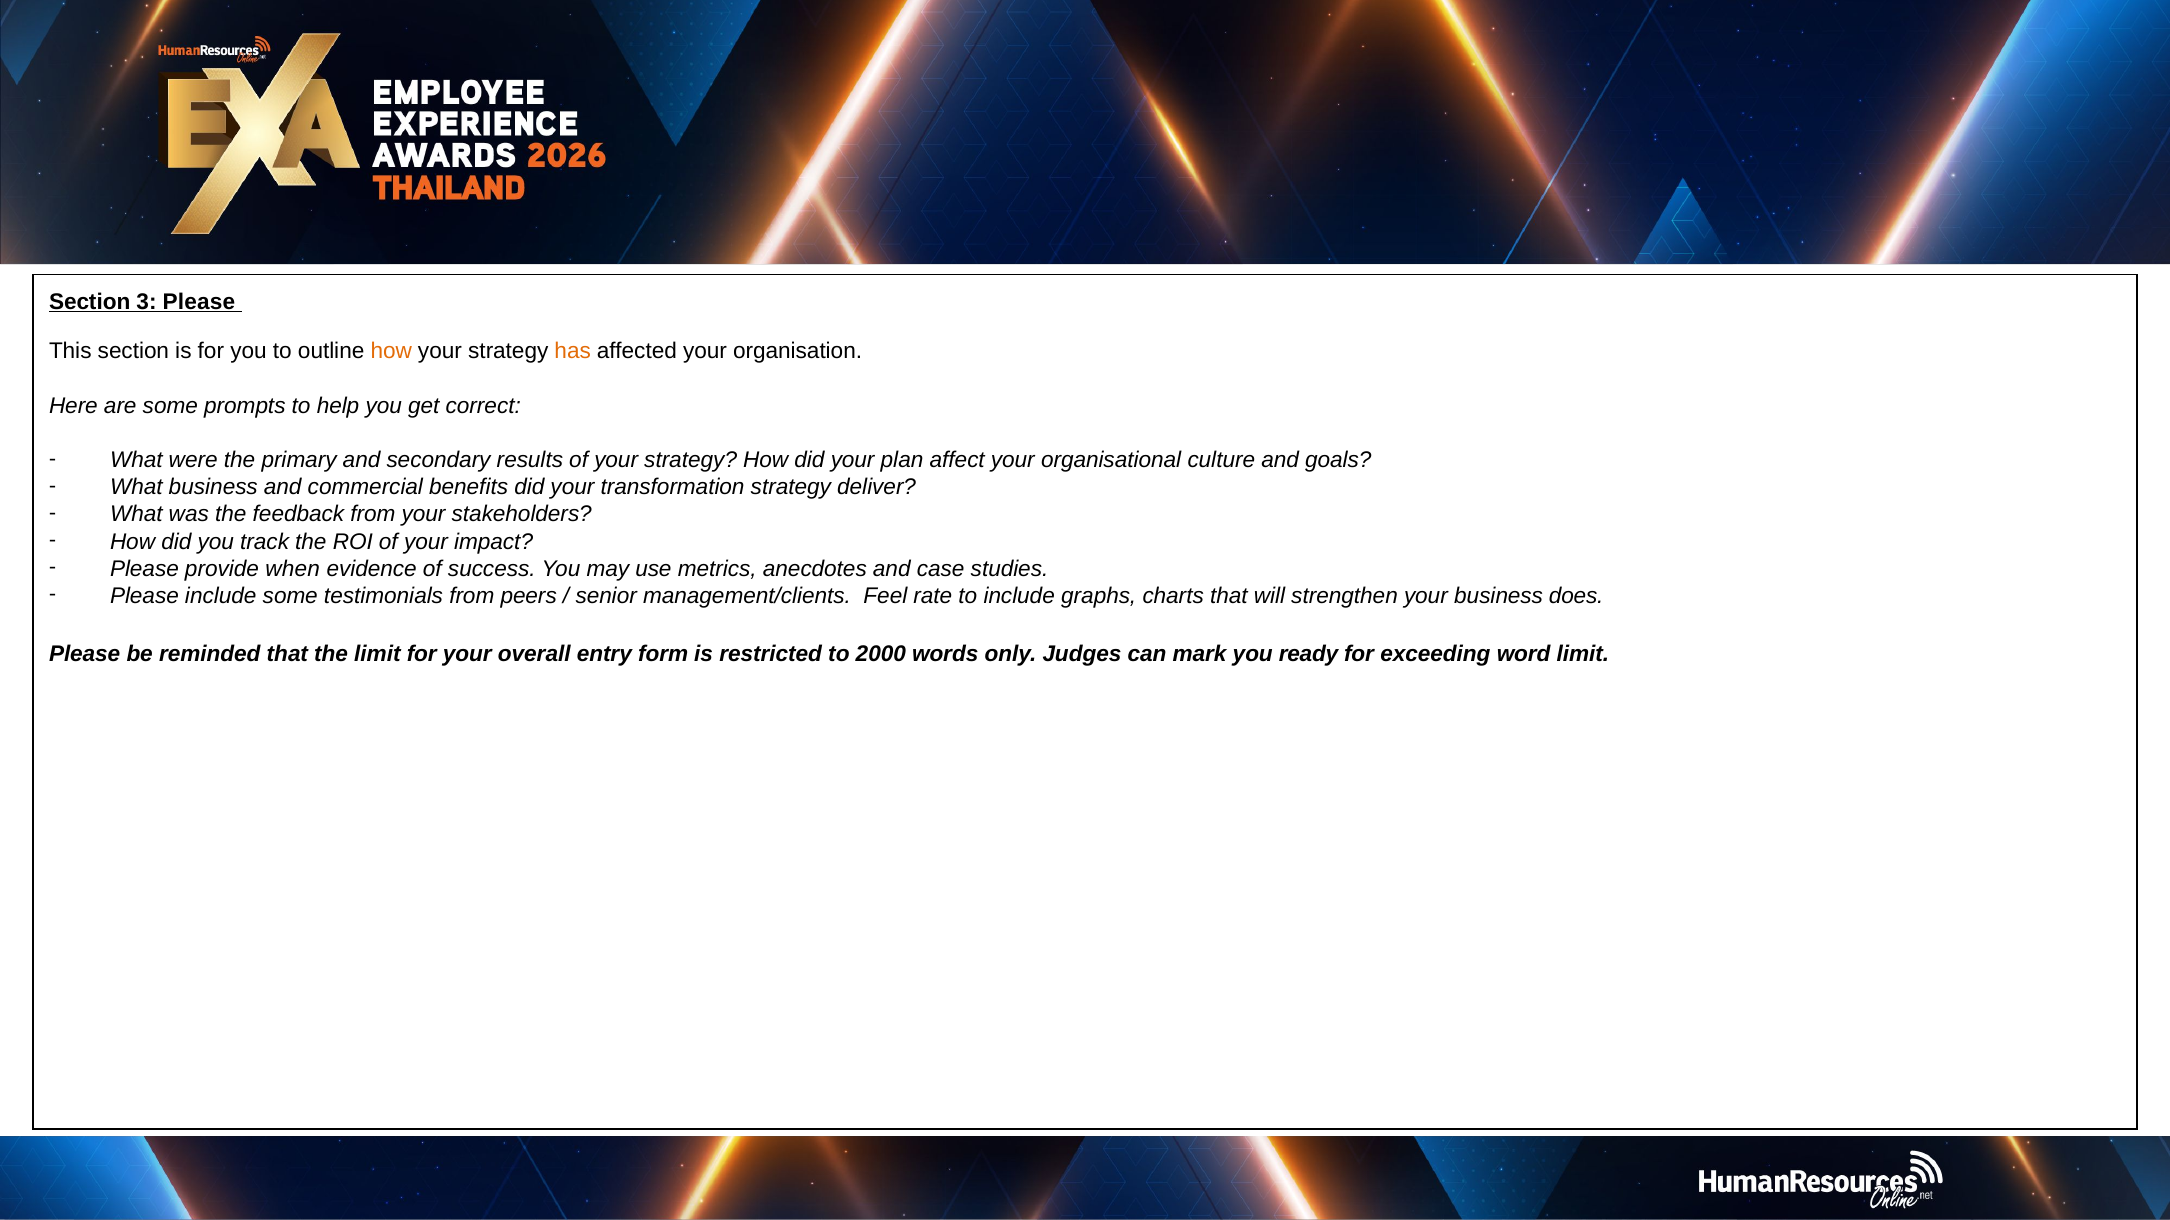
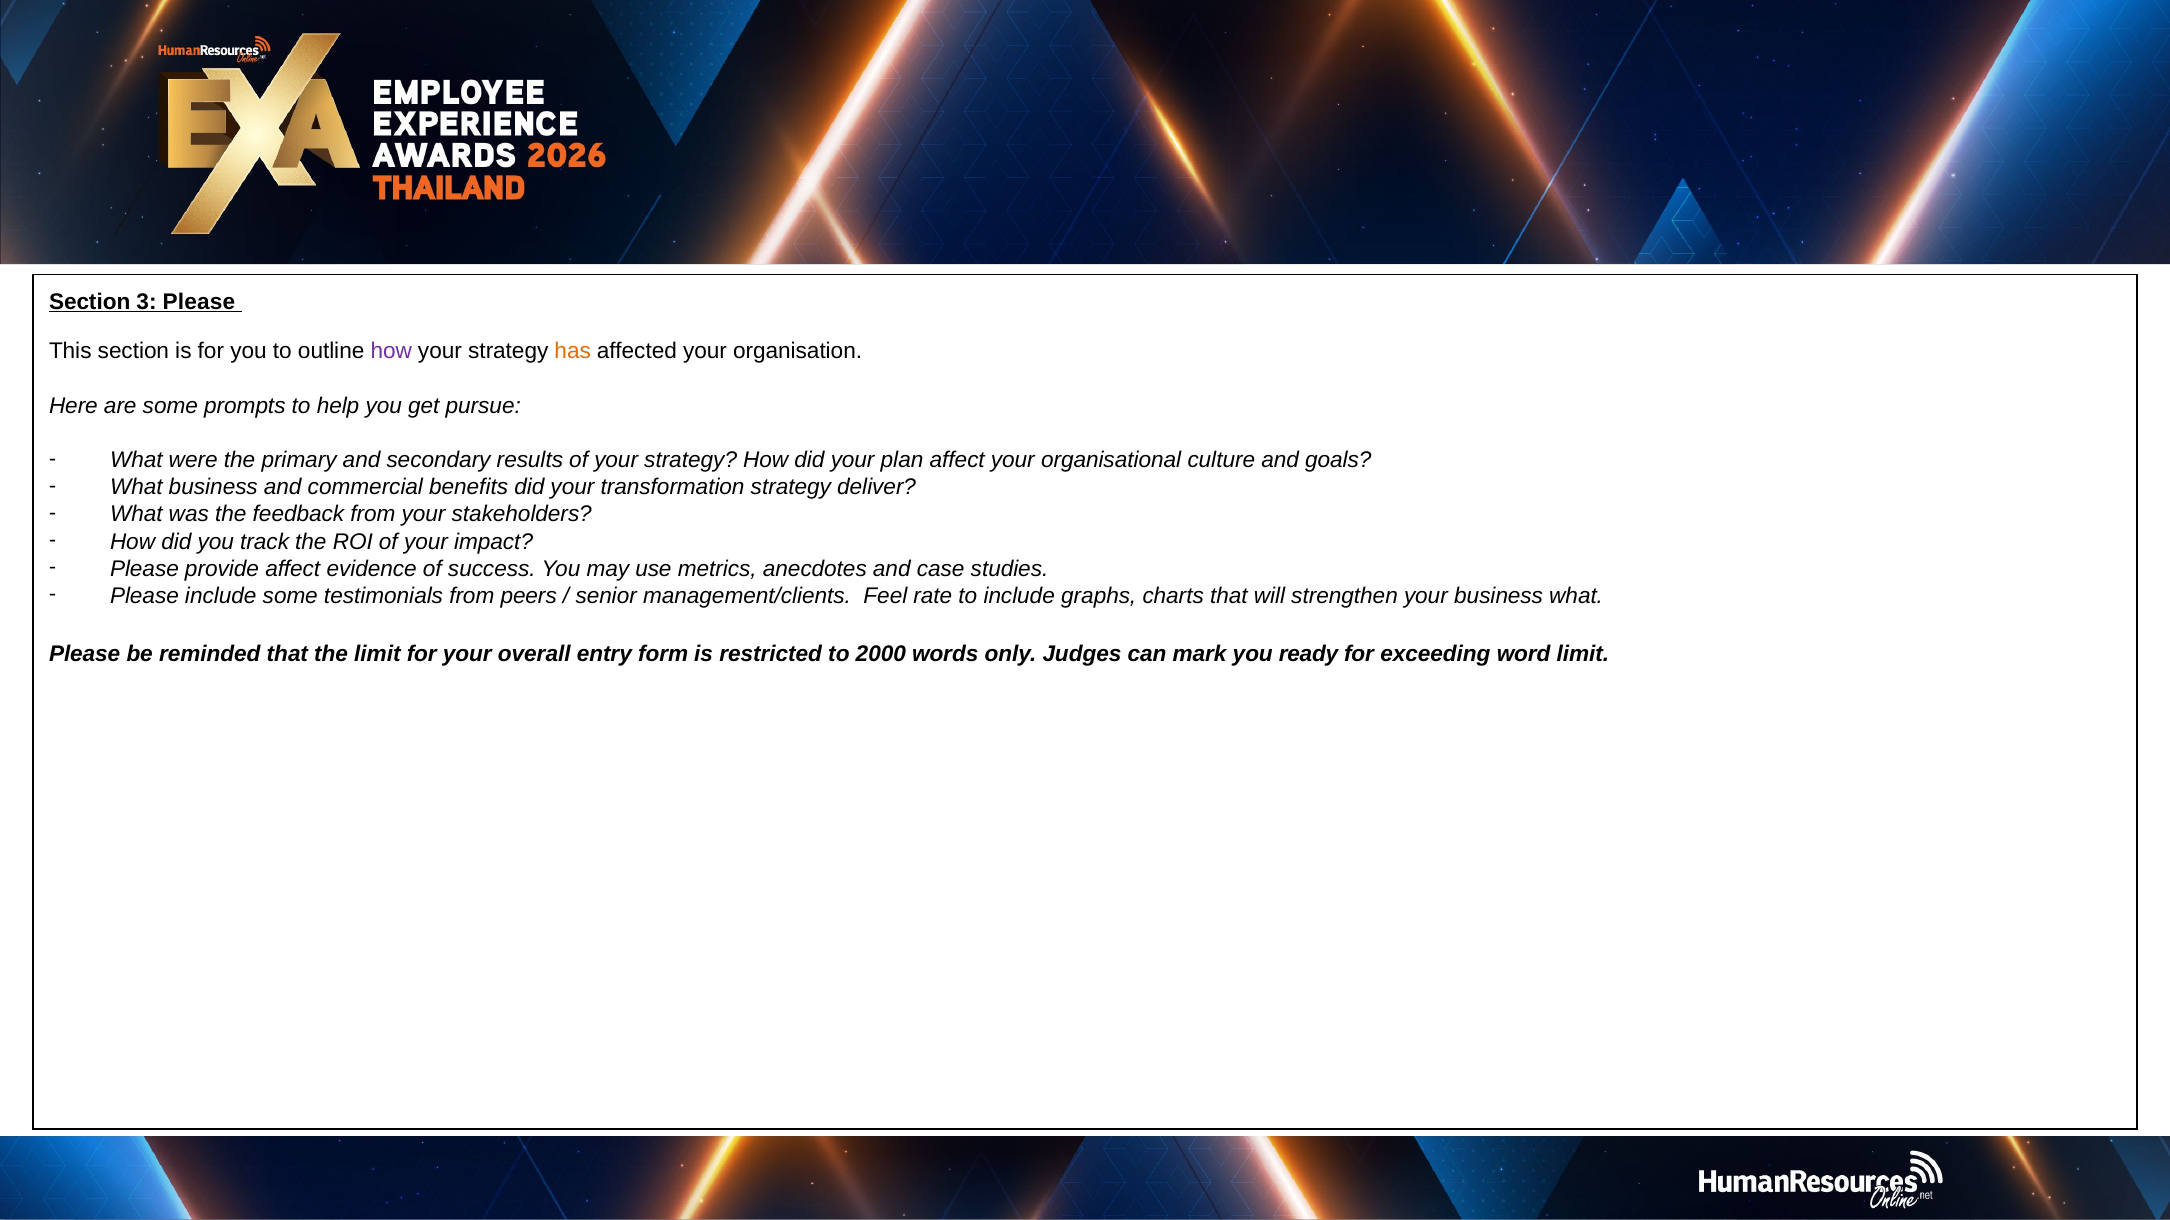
how at (391, 352) colour: orange -> purple
correct: correct -> pursue
provide when: when -> affect
business does: does -> what
